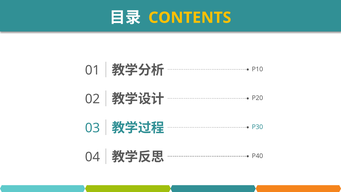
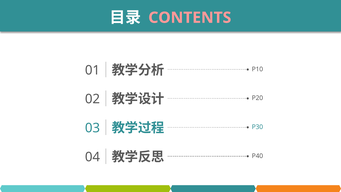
CONTENTS colour: yellow -> pink
